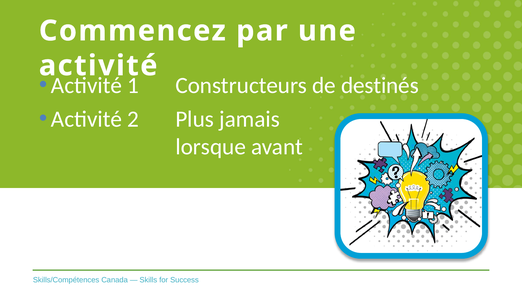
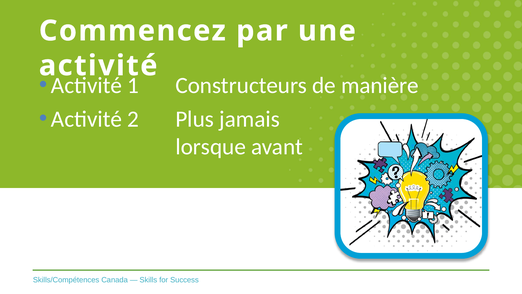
destinés: destinés -> manière
